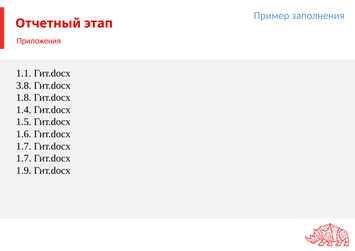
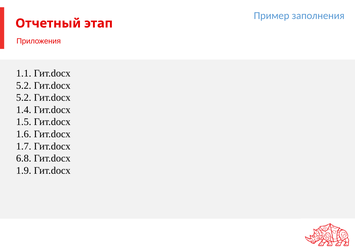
3.8 at (24, 85): 3.8 -> 5.2
1.8 at (24, 98): 1.8 -> 5.2
1.7 at (24, 158): 1.7 -> 6.8
